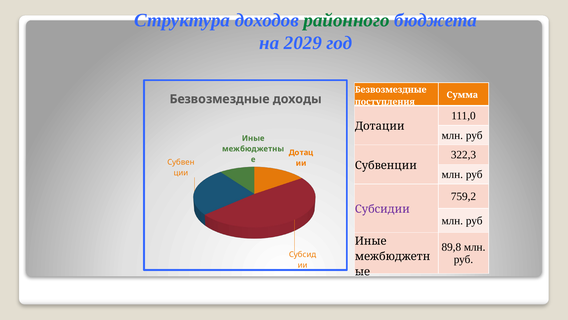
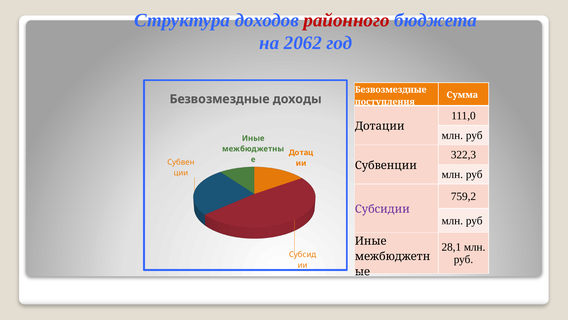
районного colour: green -> red
2029: 2029 -> 2062
89,8: 89,8 -> 28,1
